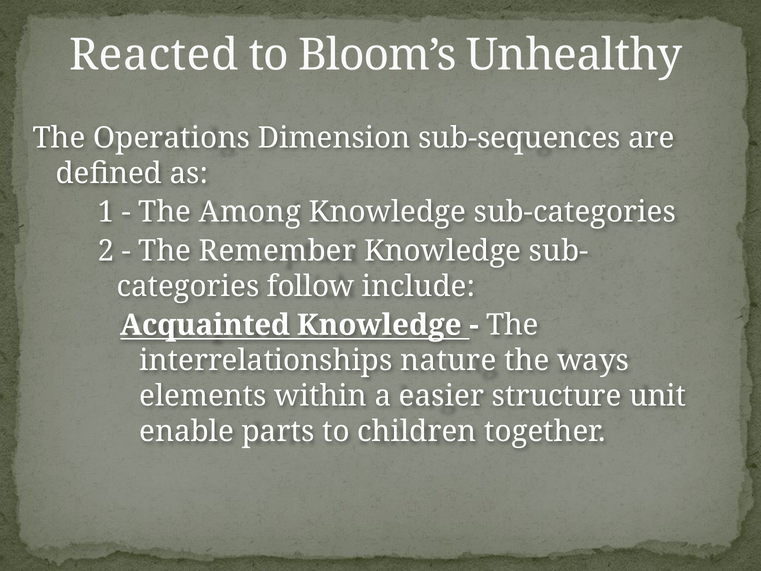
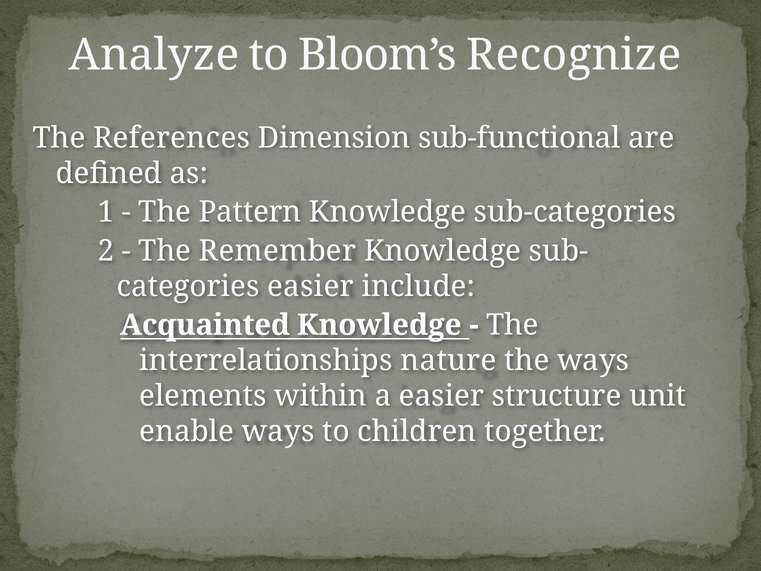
Reacted: Reacted -> Analyze
Unhealthy: Unhealthy -> Recognize
Operations: Operations -> References
sub-sequences: sub-sequences -> sub-functional
Among: Among -> Pattern
follow at (311, 286): follow -> easier
enable parts: parts -> ways
